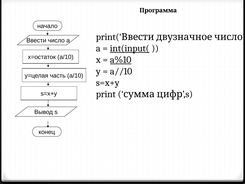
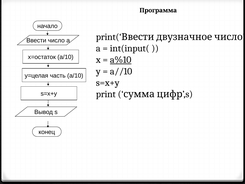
int(input( underline: present -> none
